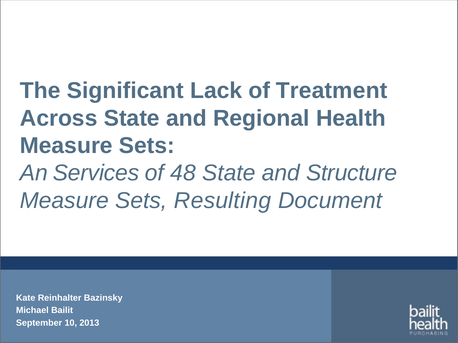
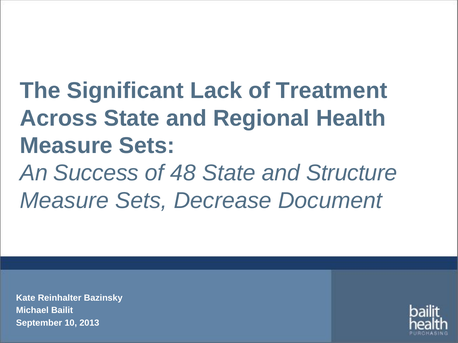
Services: Services -> Success
Resulting: Resulting -> Decrease
